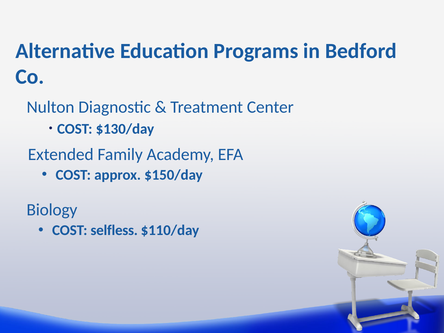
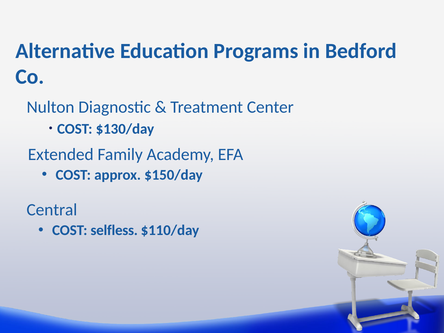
Biology: Biology -> Central
